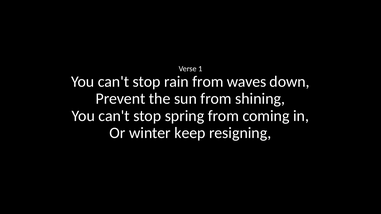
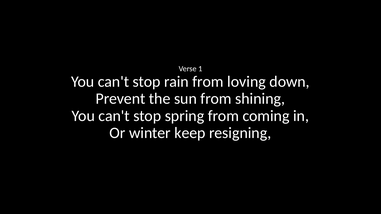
waves: waves -> loving
